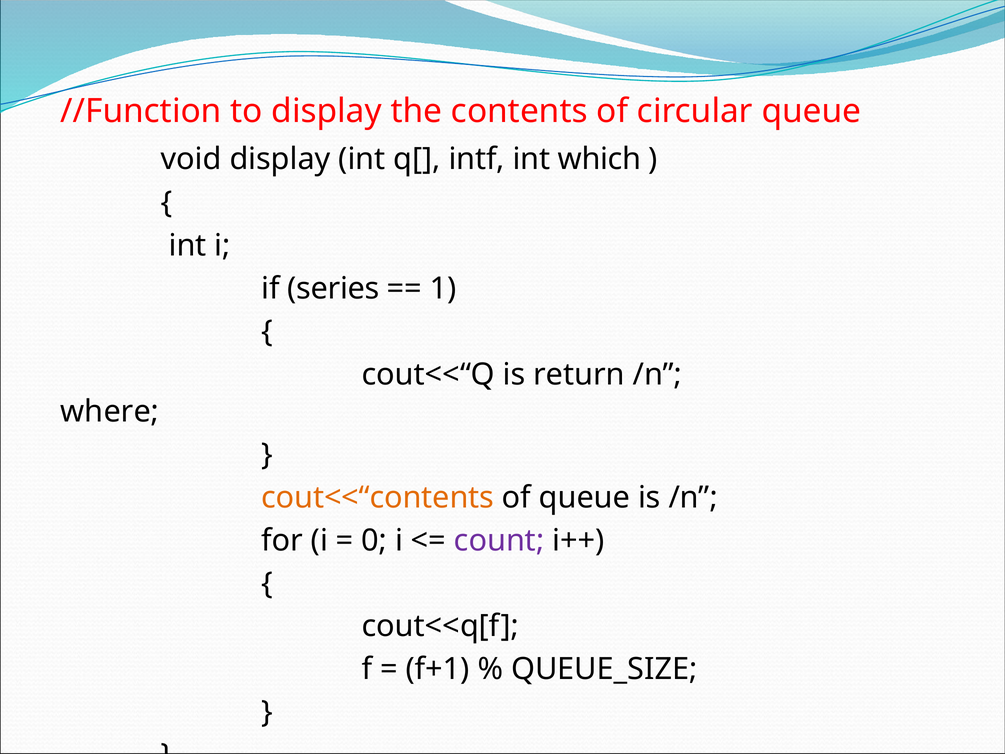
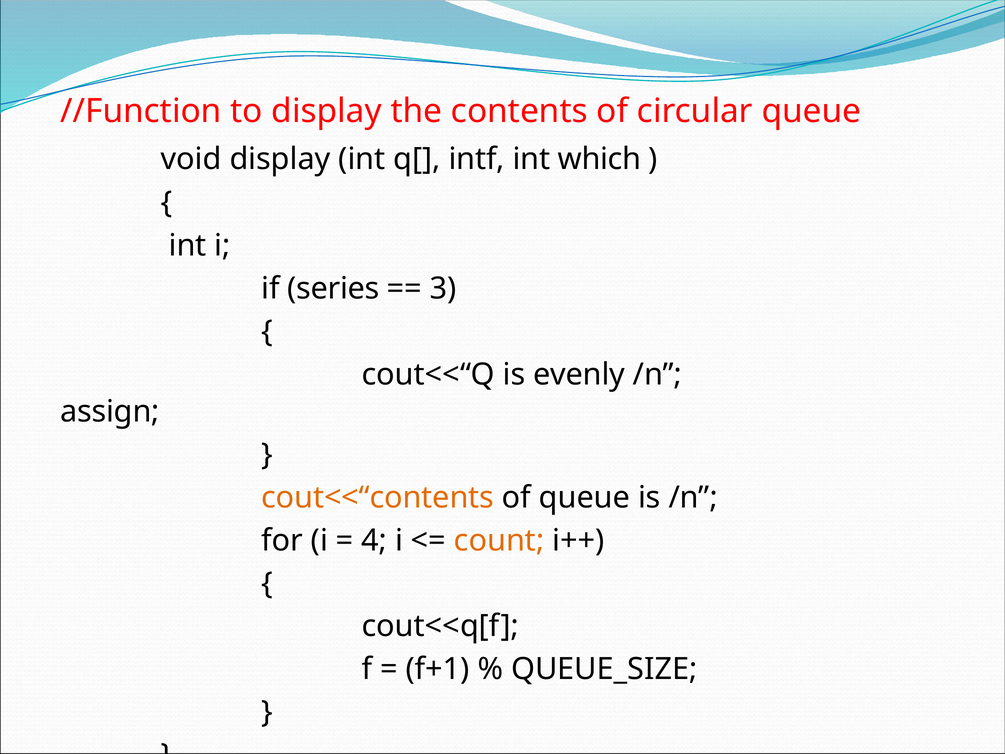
1: 1 -> 3
return: return -> evenly
where: where -> assign
0: 0 -> 4
count colour: purple -> orange
